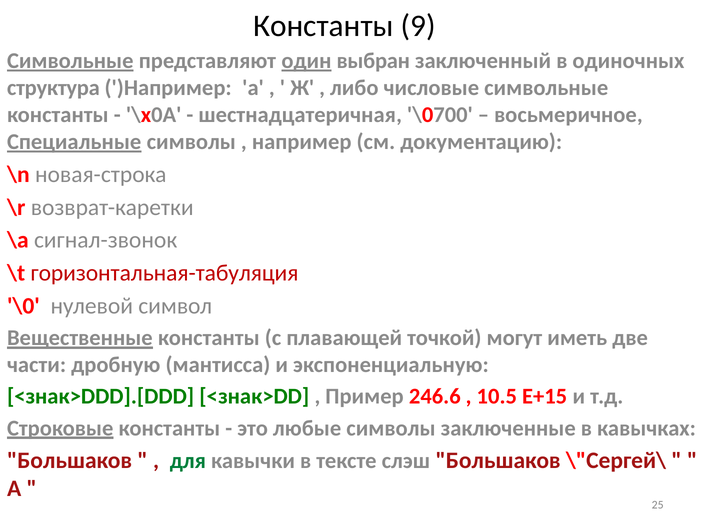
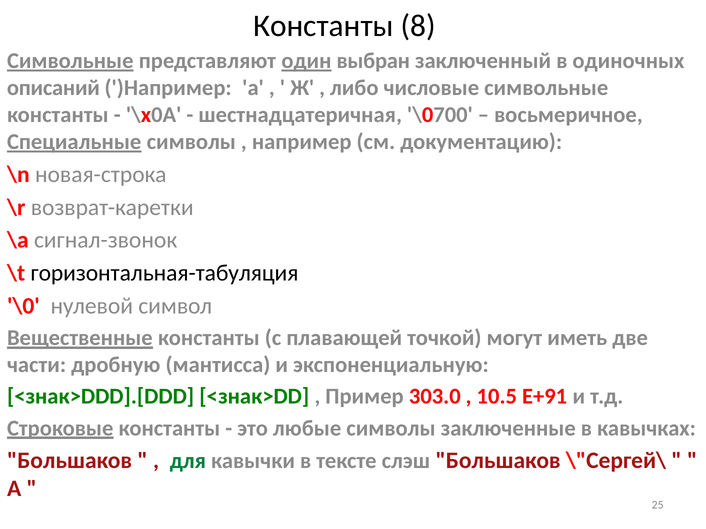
9: 9 -> 8
структура: структура -> описаний
горизонтальная-табуляция colour: red -> black
246.6: 246.6 -> 303.0
Е+15: Е+15 -> Е+91
